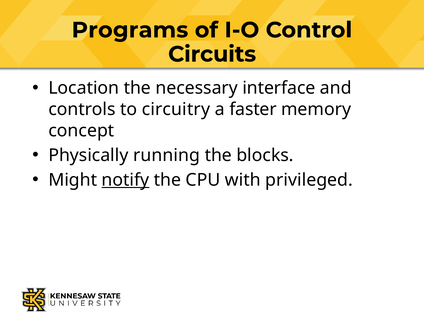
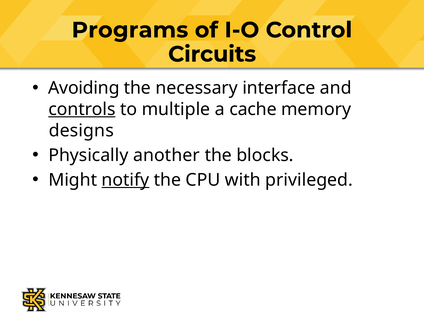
Location: Location -> Avoiding
controls underline: none -> present
circuitry: circuitry -> multiple
faster: faster -> cache
concept: concept -> designs
running: running -> another
